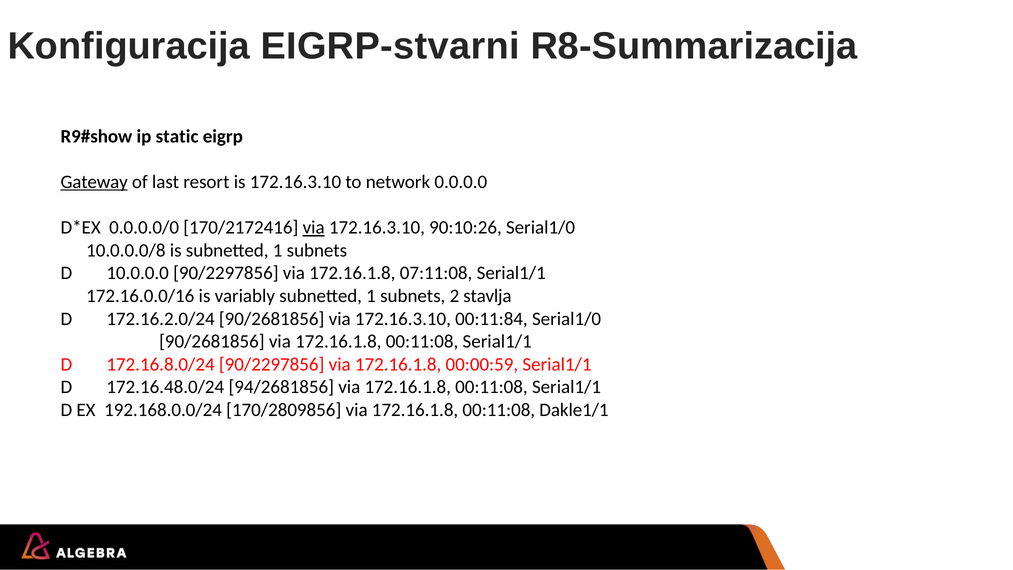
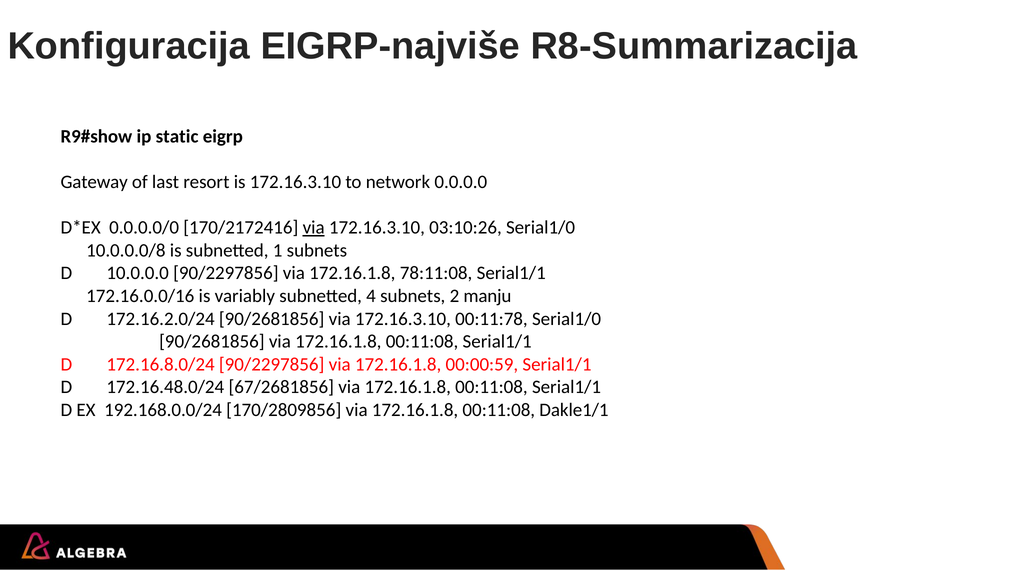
EIGRP-stvarni: EIGRP-stvarni -> EIGRP-najviše
Gateway underline: present -> none
90:10:26: 90:10:26 -> 03:10:26
07:11:08: 07:11:08 -> 78:11:08
variably subnetted 1: 1 -> 4
stavlja: stavlja -> manju
00:11:84: 00:11:84 -> 00:11:78
94/2681856: 94/2681856 -> 67/2681856
